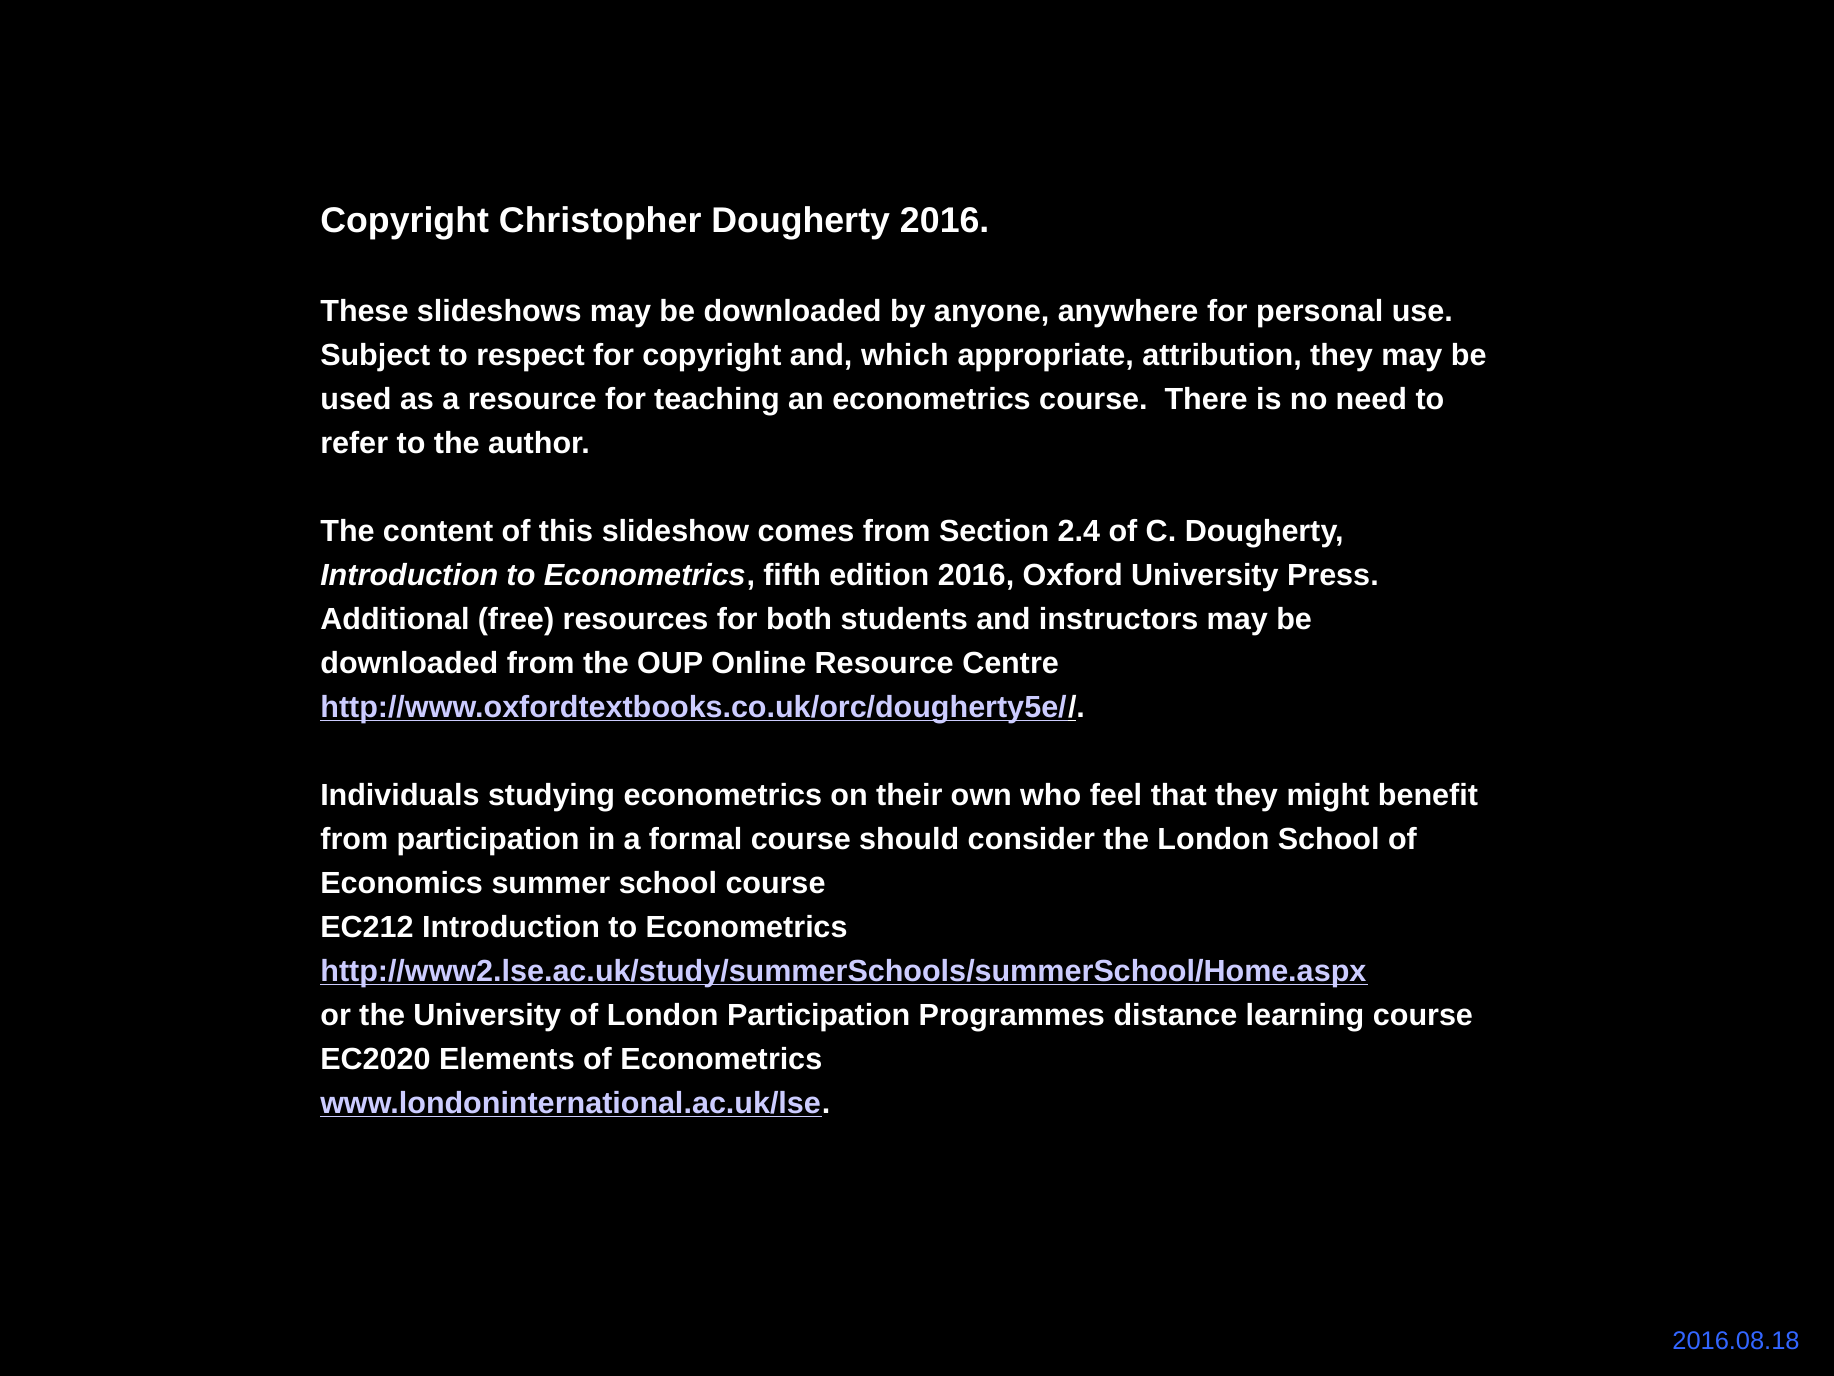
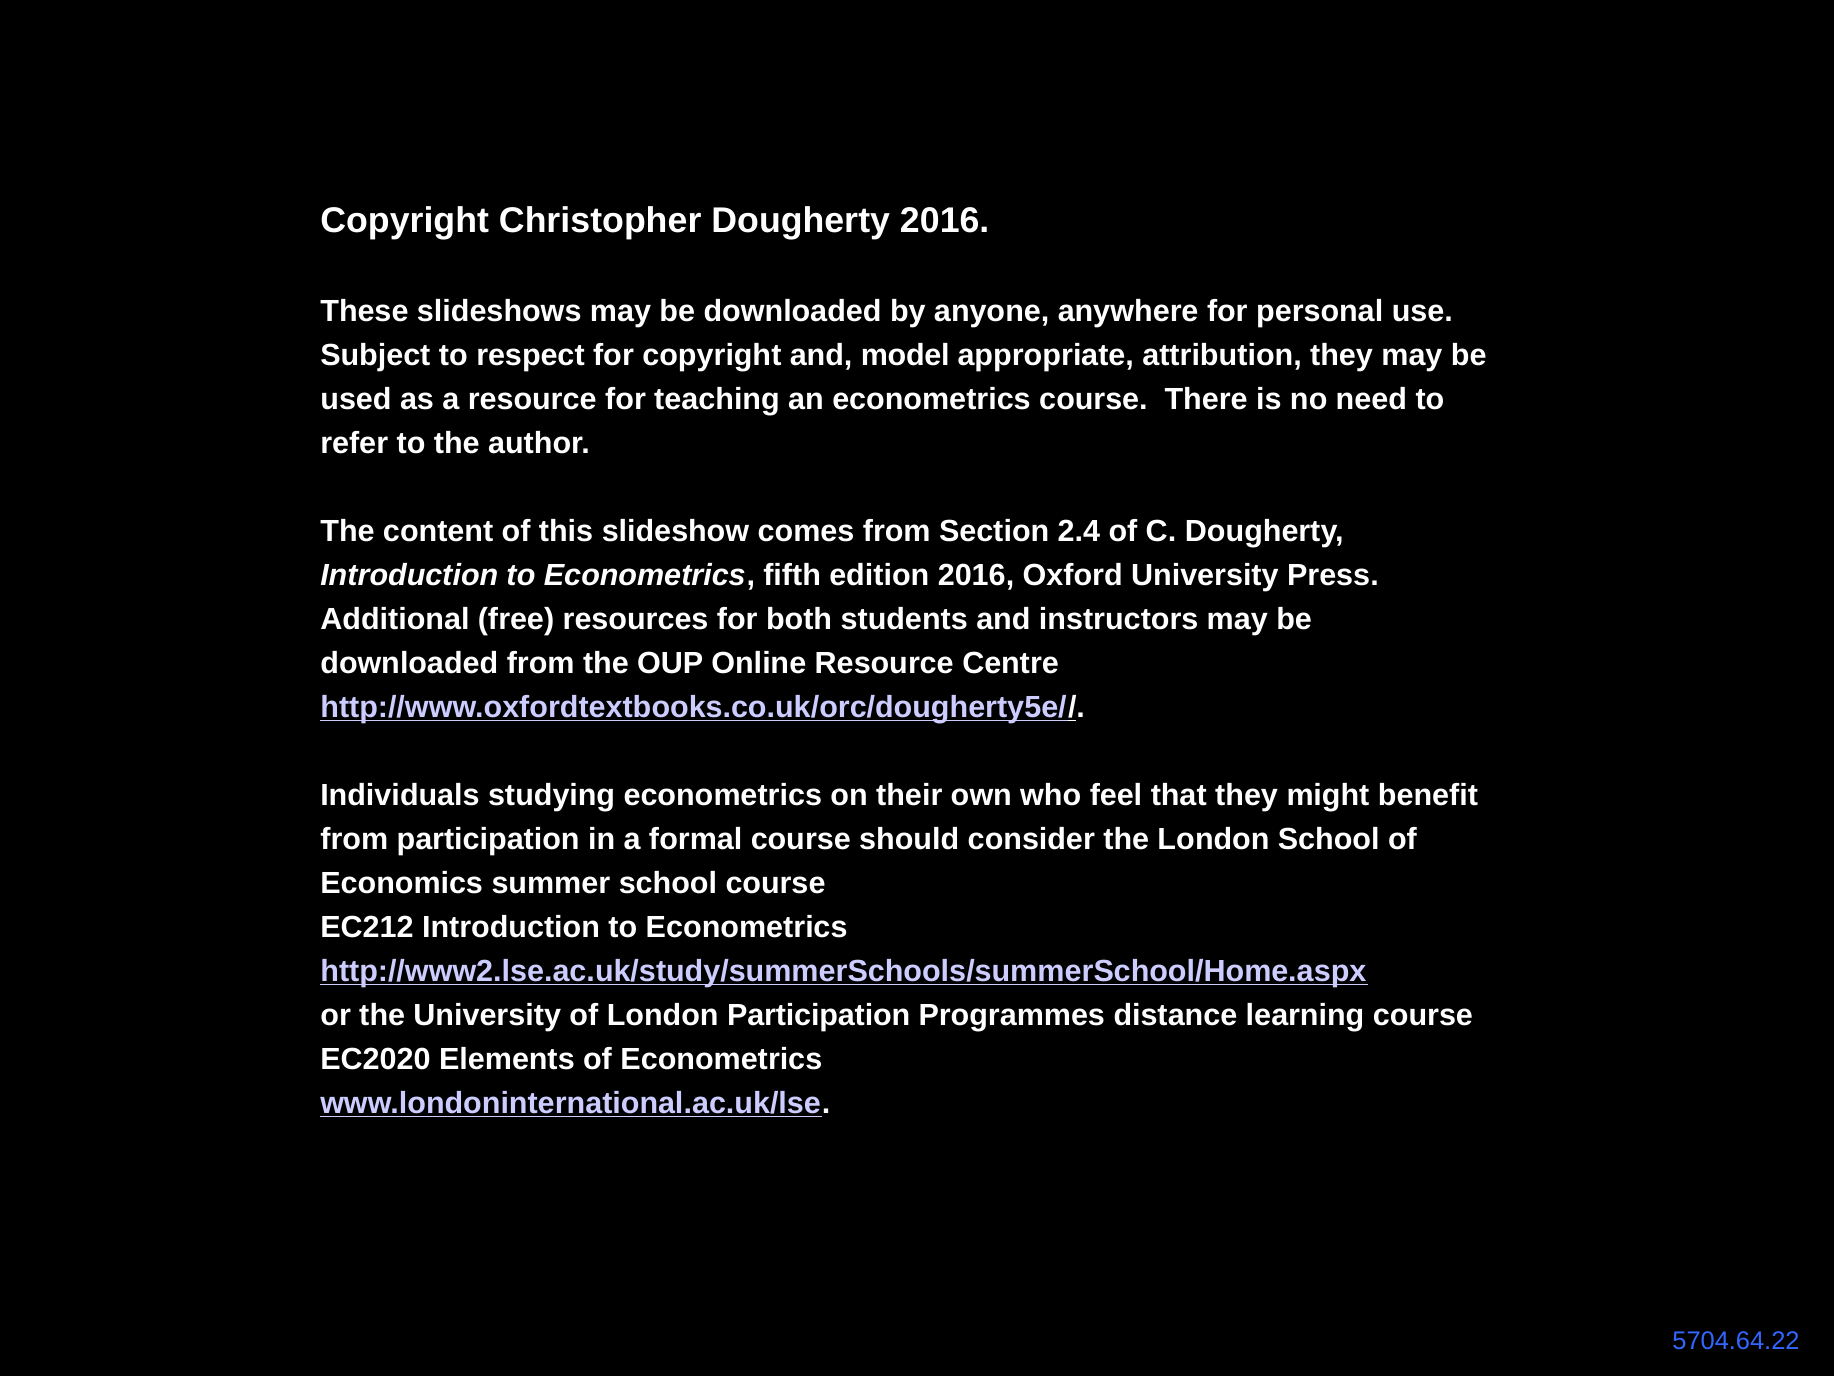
which: which -> model
2016.08.18: 2016.08.18 -> 5704.64.22
